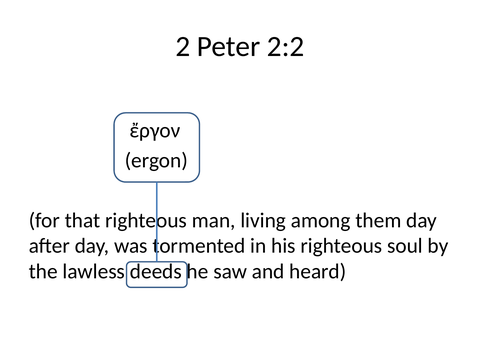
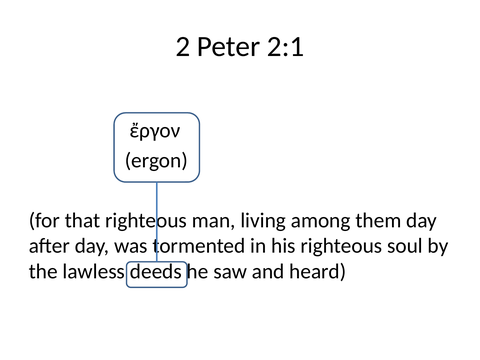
2:2: 2:2 -> 2:1
